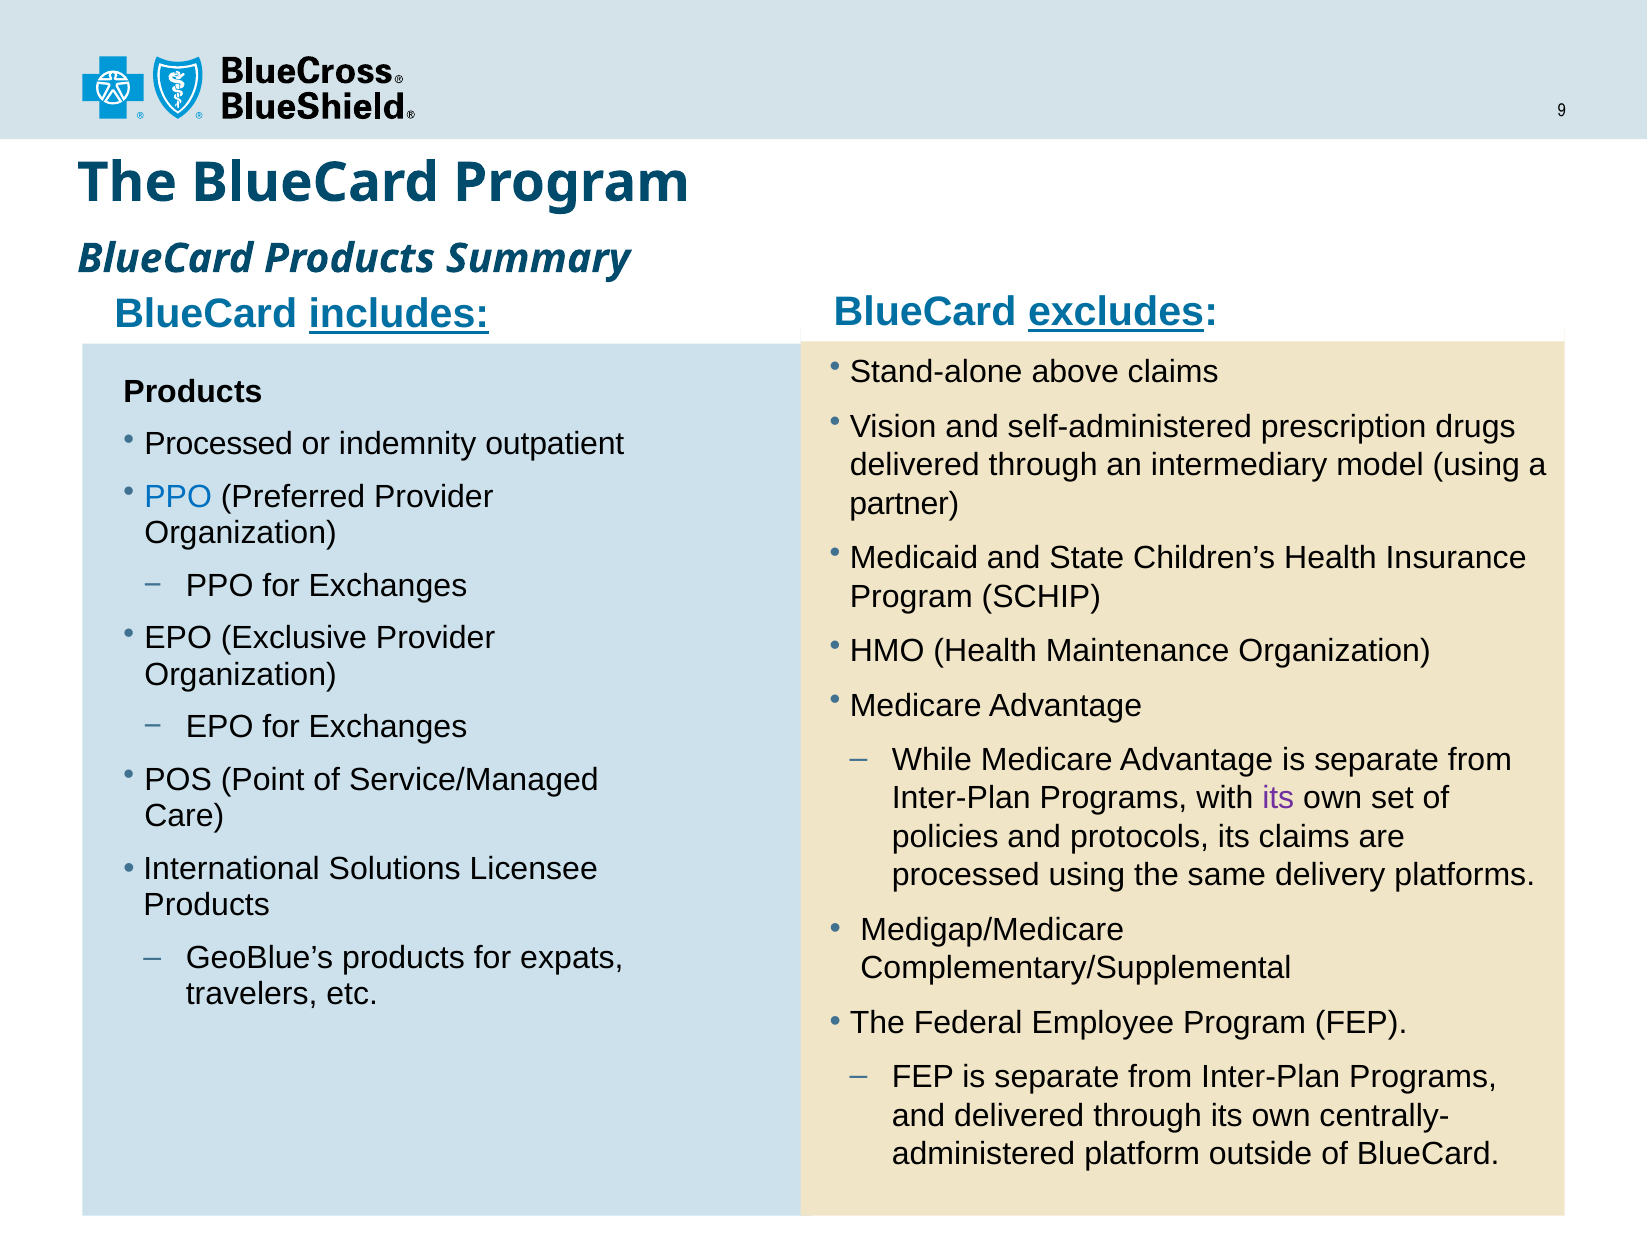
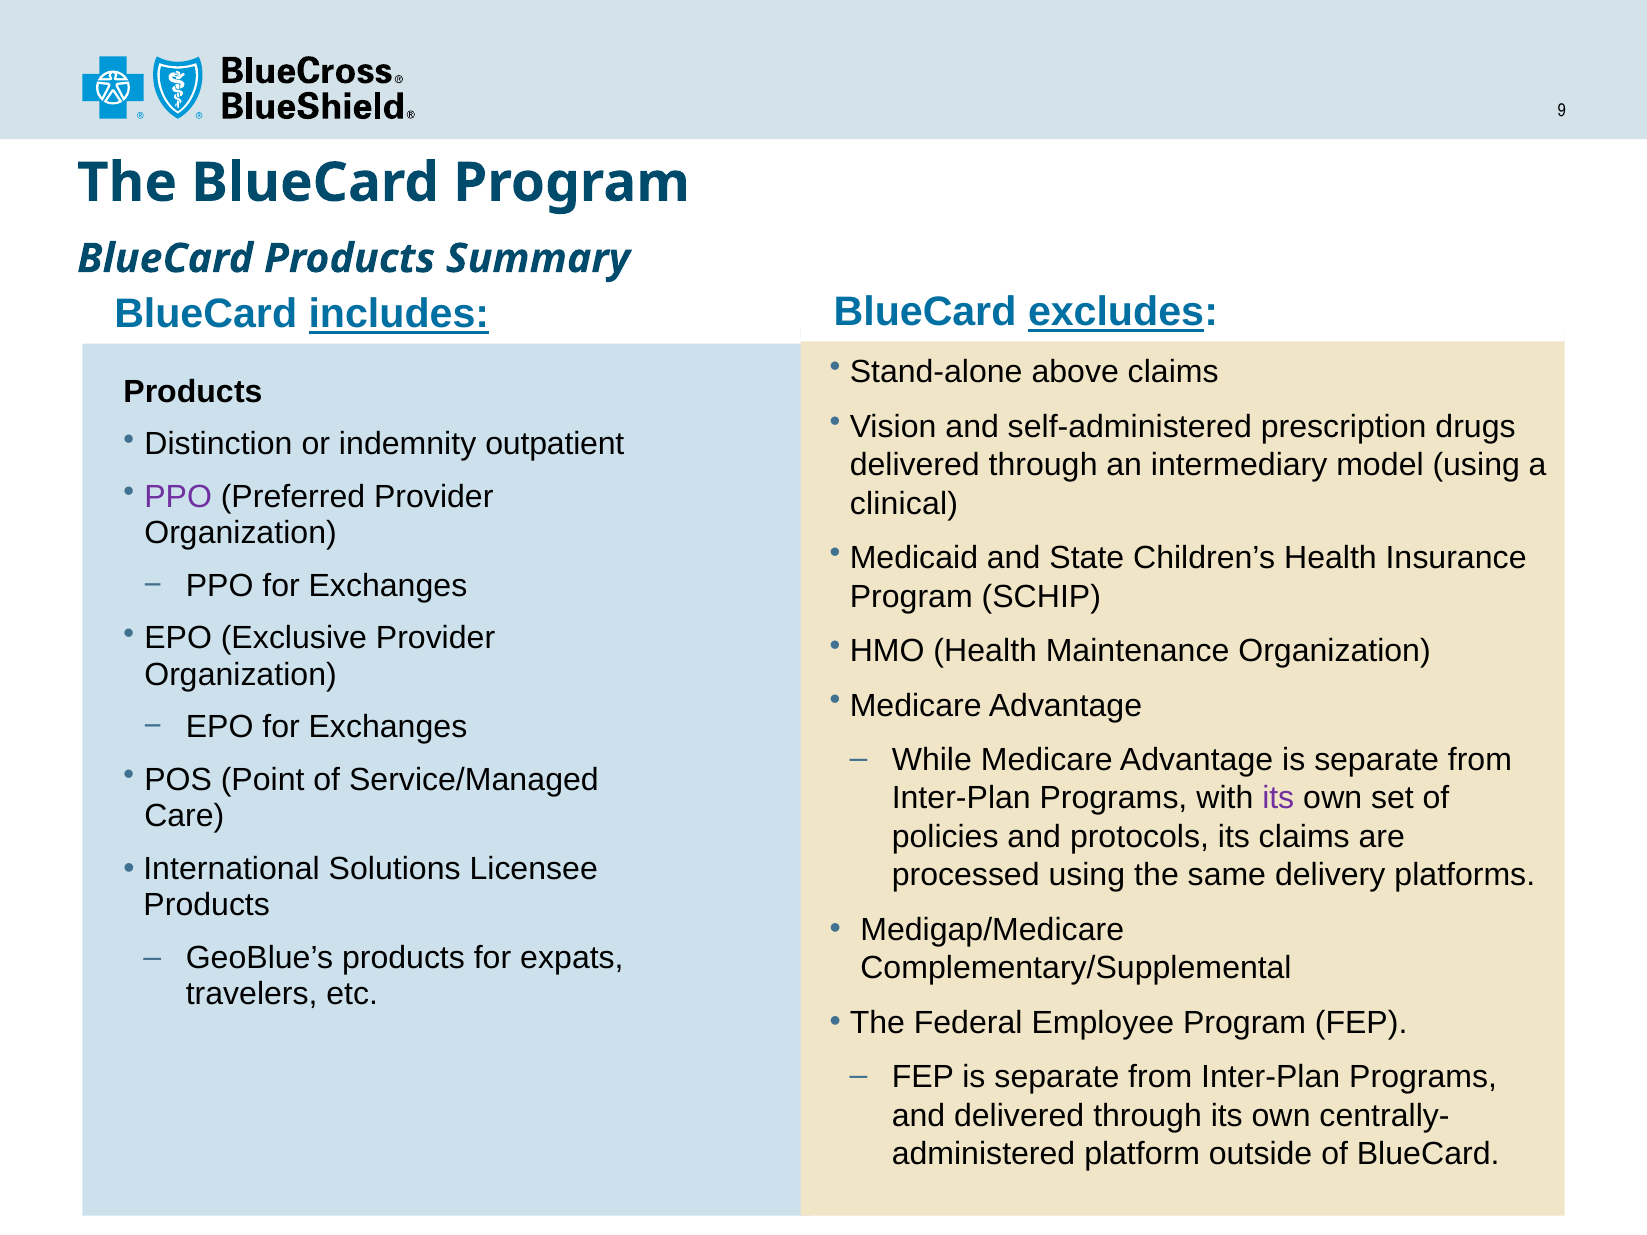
Processed at (219, 444): Processed -> Distinction
PPO at (178, 497) colour: blue -> purple
partner: partner -> clinical
